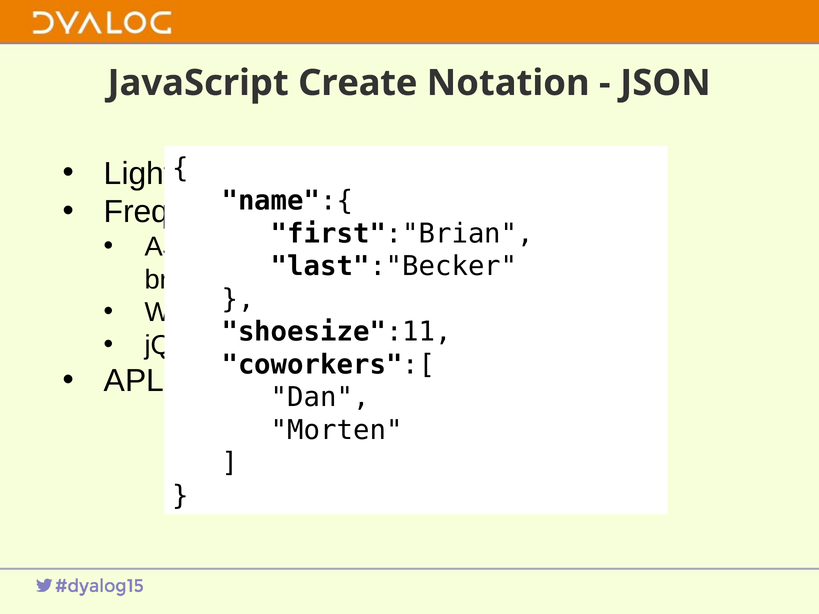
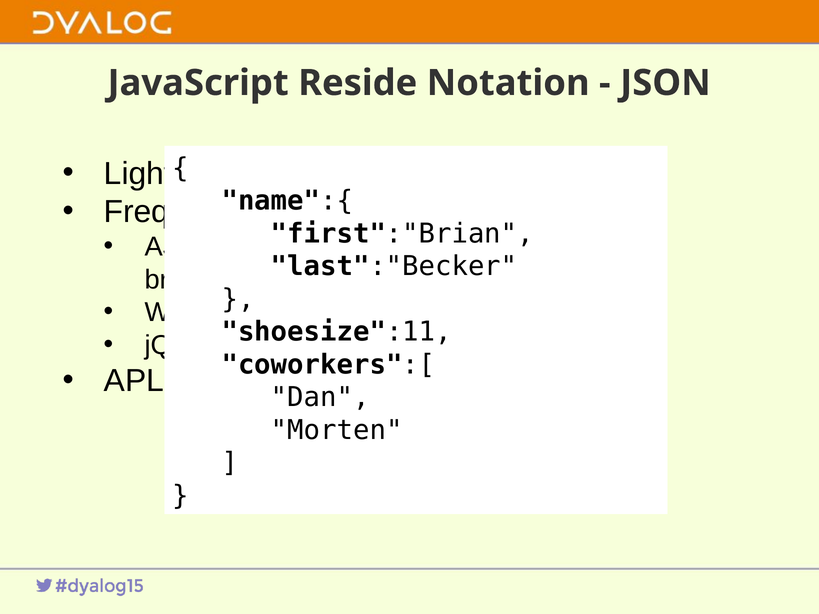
Create: Create -> Reside
